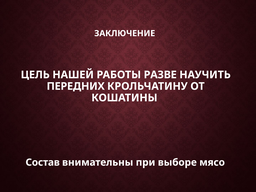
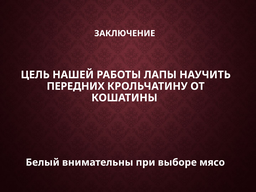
РАЗВЕ: РАЗВЕ -> ЛАПЫ
Состав: Состав -> Белый
